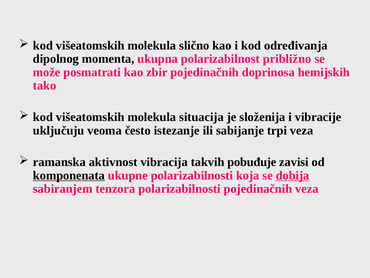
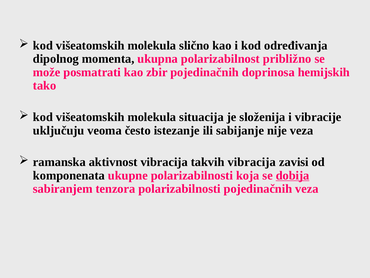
trpi: trpi -> nije
takvih pobuđuje: pobuđuje -> vibracija
komponenata underline: present -> none
